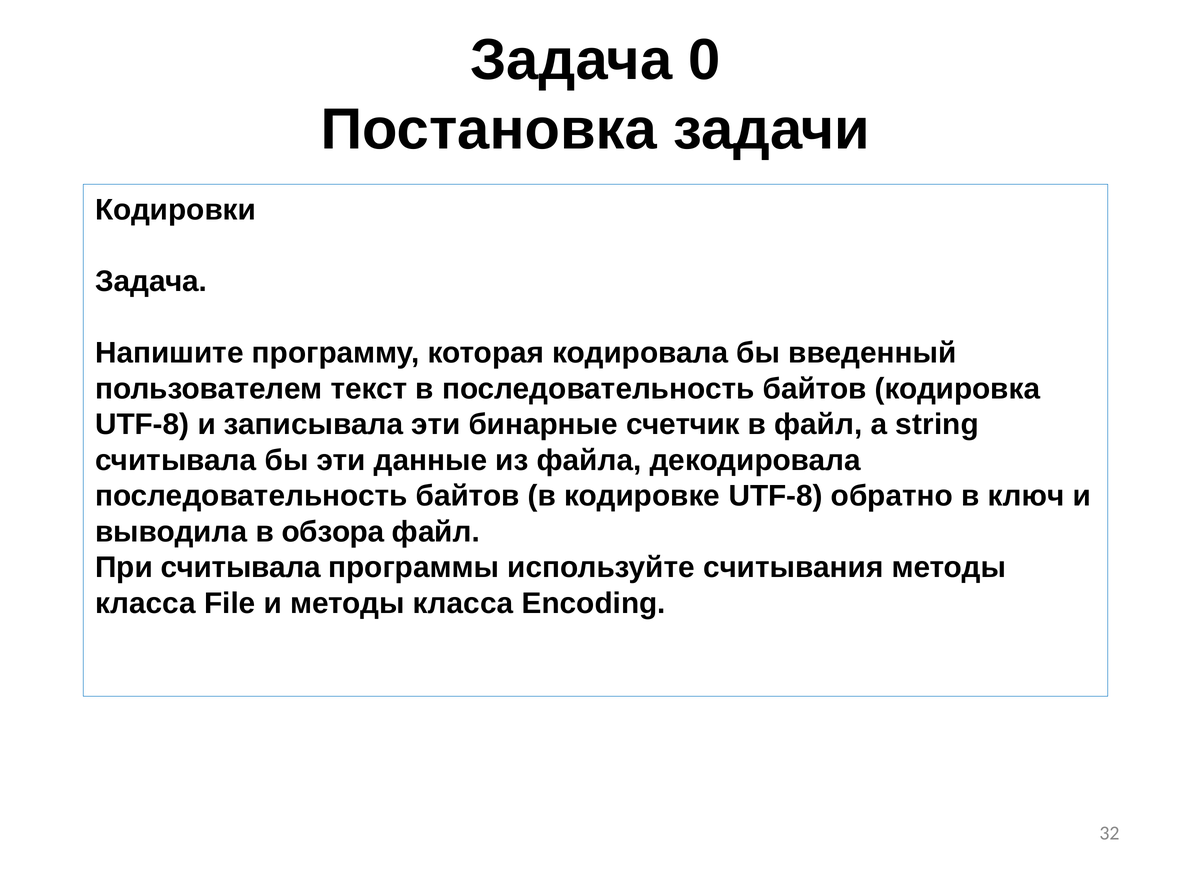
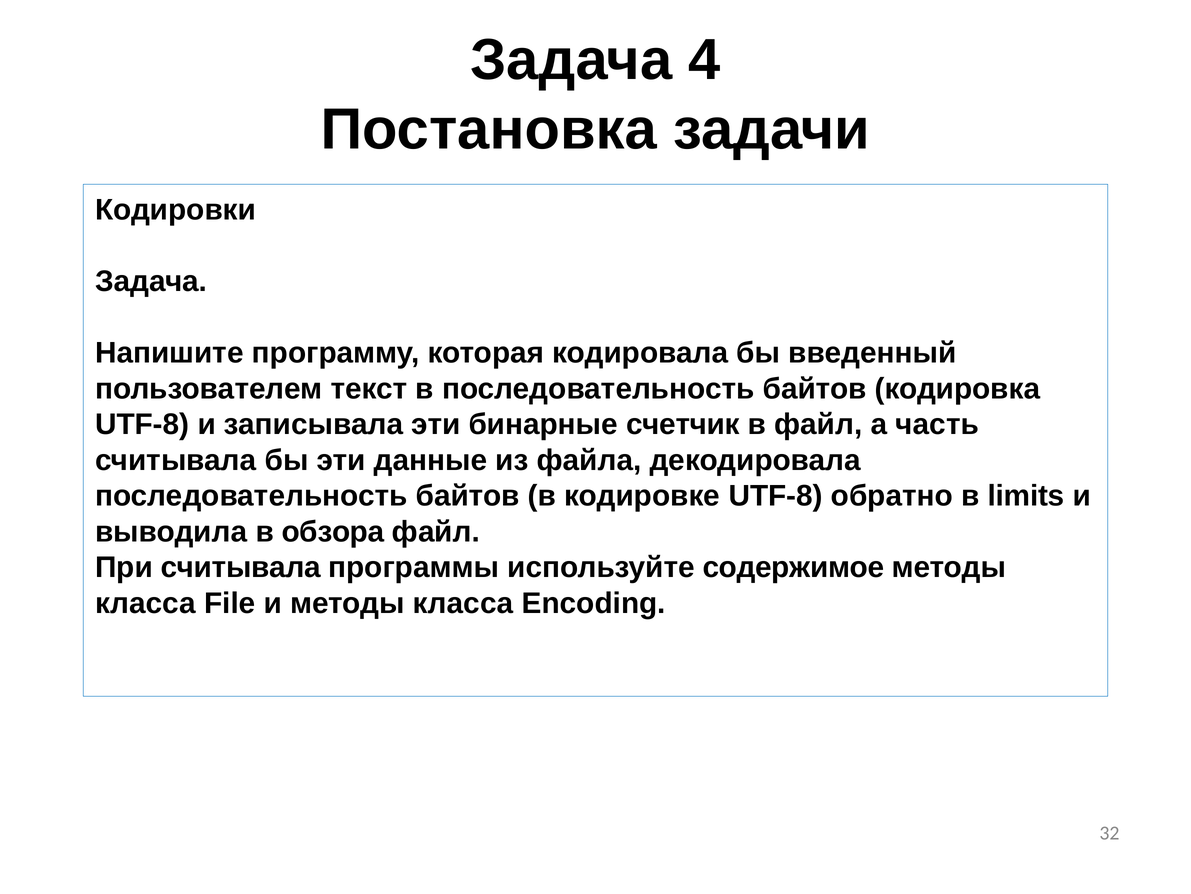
0: 0 -> 4
string: string -> часть
ключ: ключ -> limits
считывания: считывания -> содержимое
